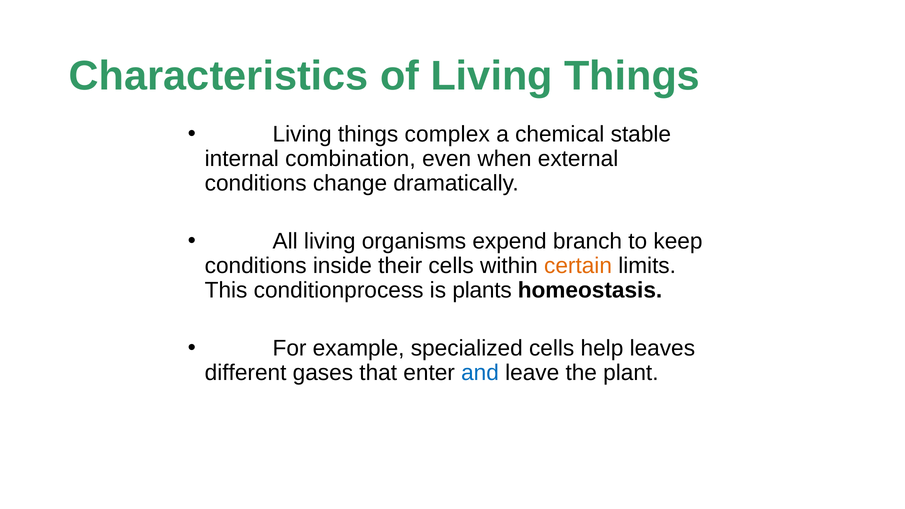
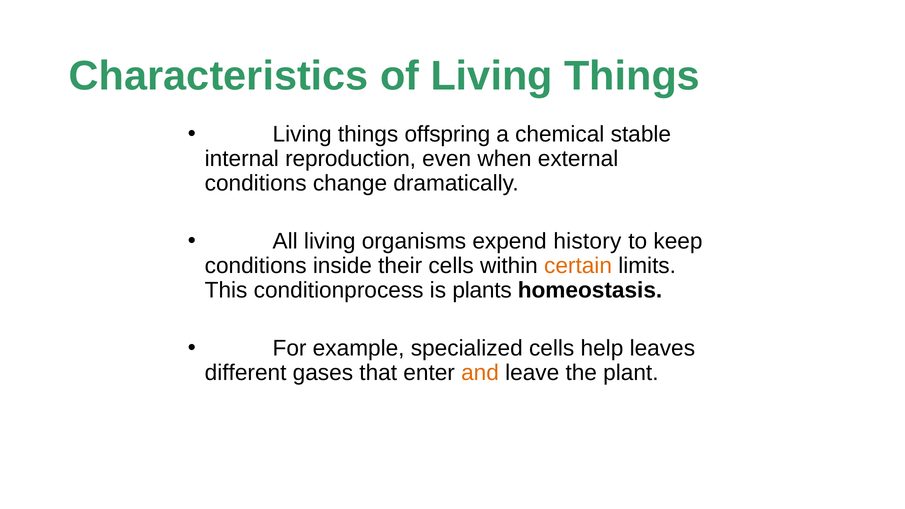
complex: complex -> offspring
combination: combination -> reproduction
branch: branch -> history
and colour: blue -> orange
